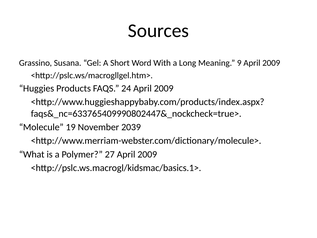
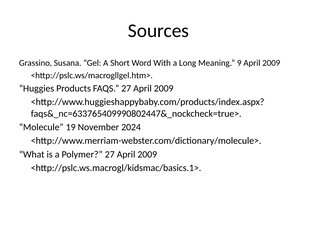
FAQS 24: 24 -> 27
2039: 2039 -> 2024
